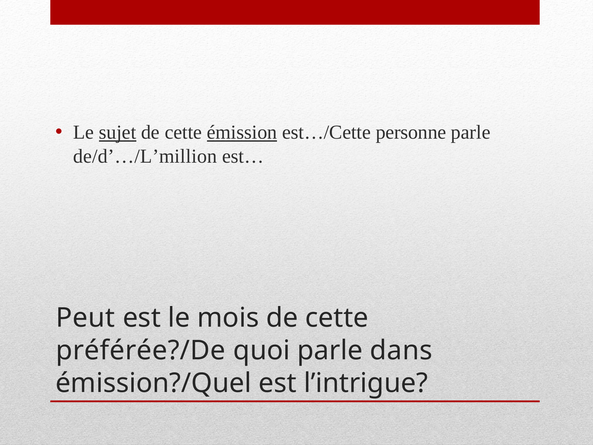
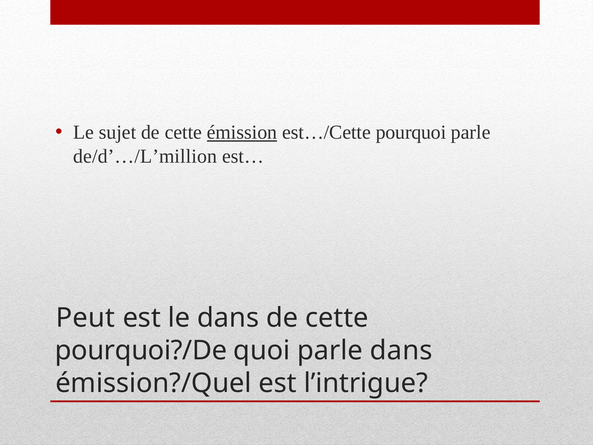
sujet underline: present -> none
personne: personne -> pourquoi
le mois: mois -> dans
préférée?/De: préférée?/De -> pourquoi?/De
